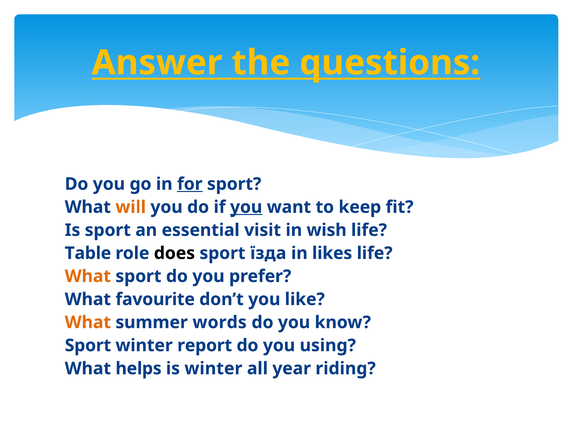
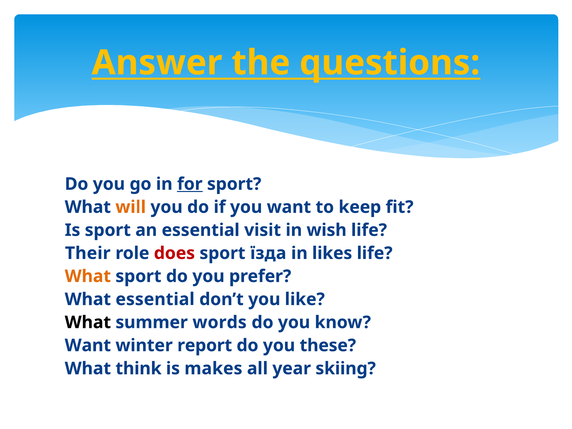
you at (246, 207) underline: present -> none
Table: Table -> Their
does colour: black -> red
What favourite: favourite -> essential
What at (88, 322) colour: orange -> black
Sport at (88, 345): Sport -> Want
using: using -> these
helps: helps -> think
is winter: winter -> makes
riding: riding -> skiing
